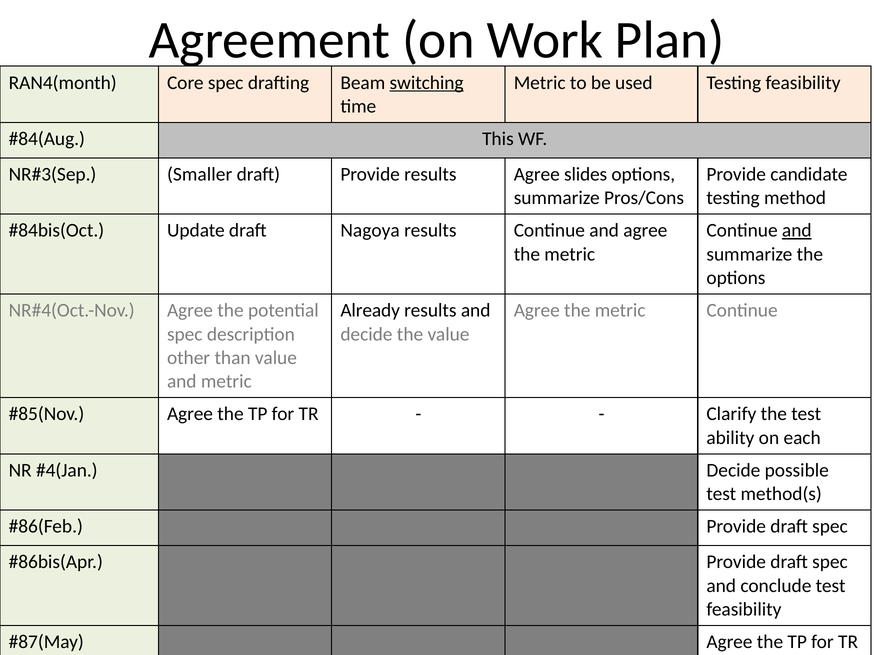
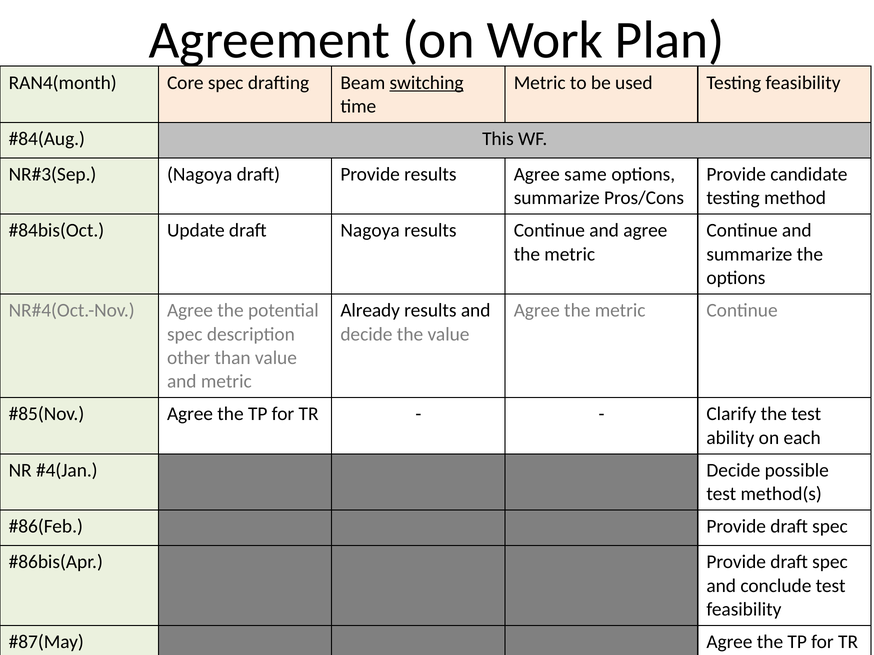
Smaller at (200, 174): Smaller -> Nagoya
slides: slides -> same
and at (797, 231) underline: present -> none
